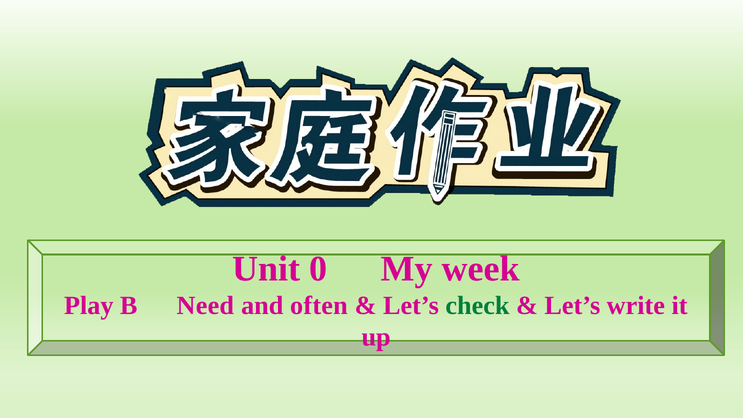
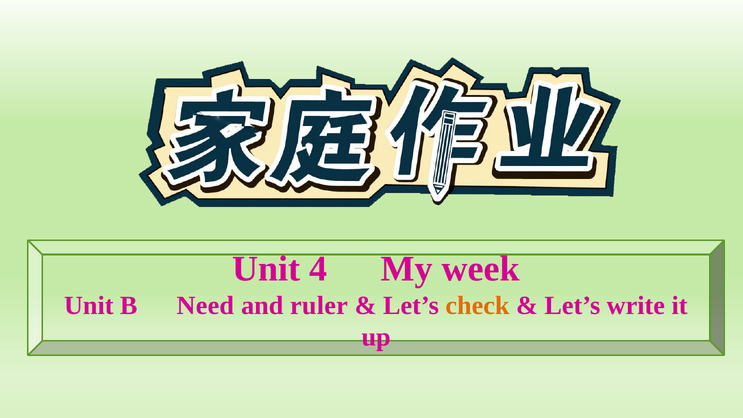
0: 0 -> 4
Play at (89, 305): Play -> Unit
often: often -> ruler
check colour: green -> orange
